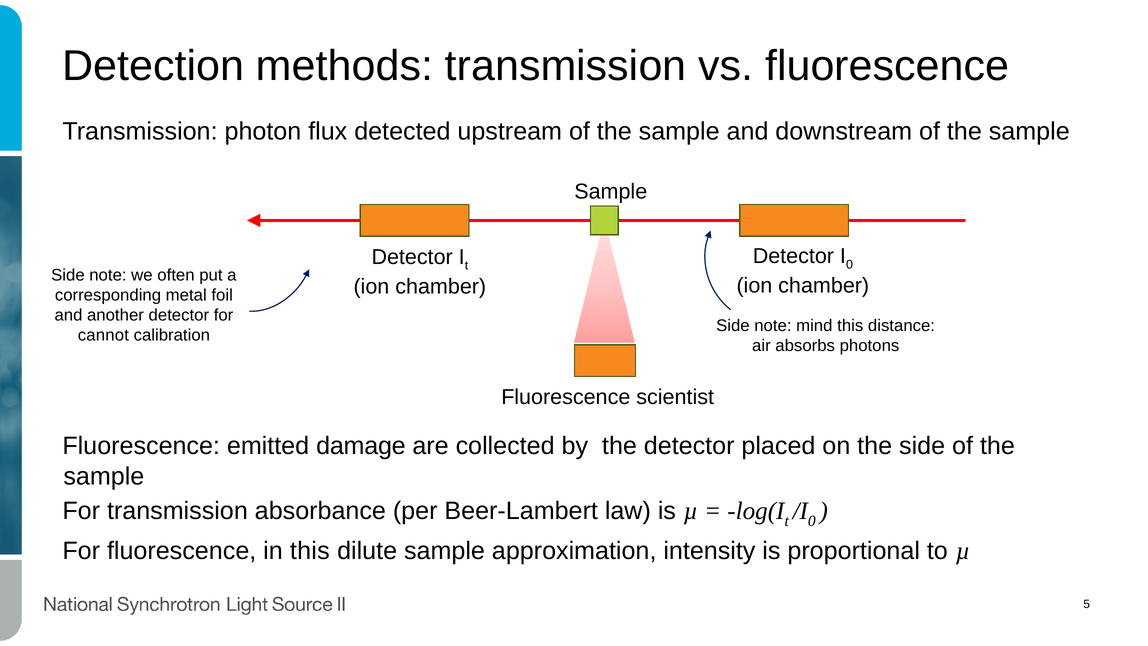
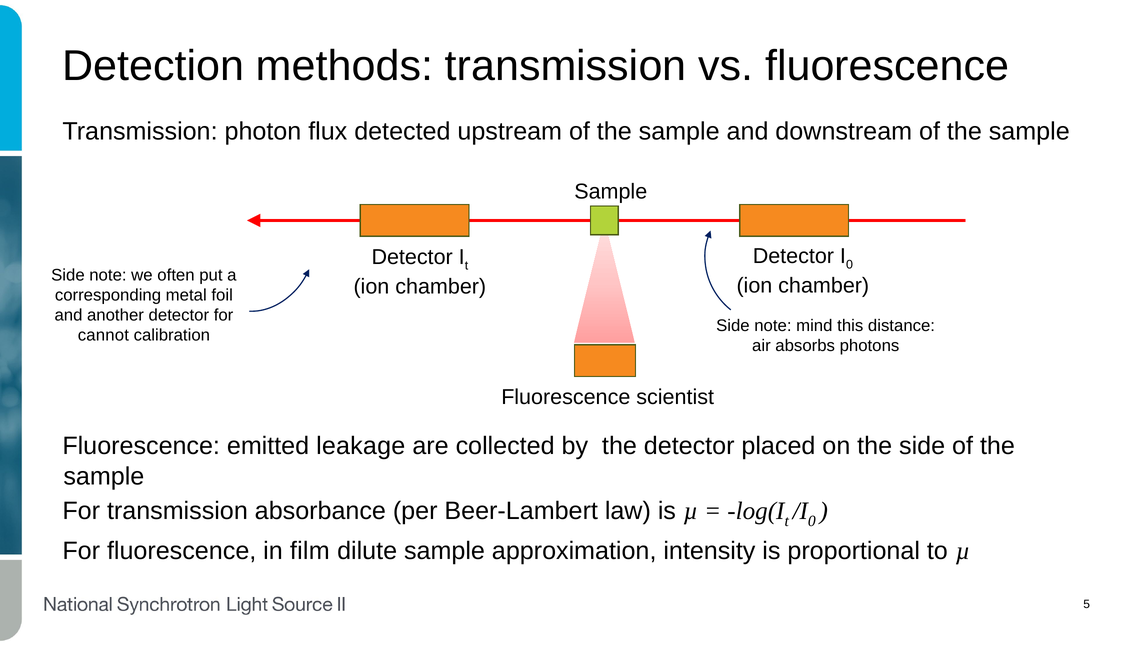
damage: damage -> leakage
in this: this -> film
